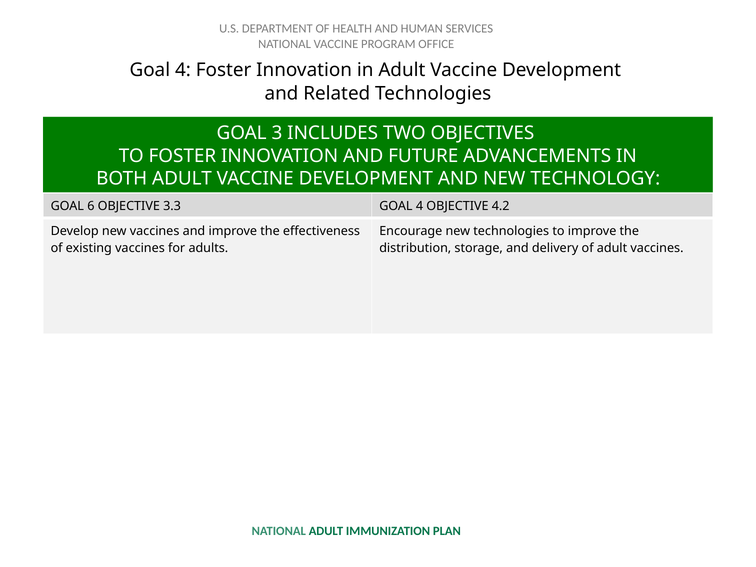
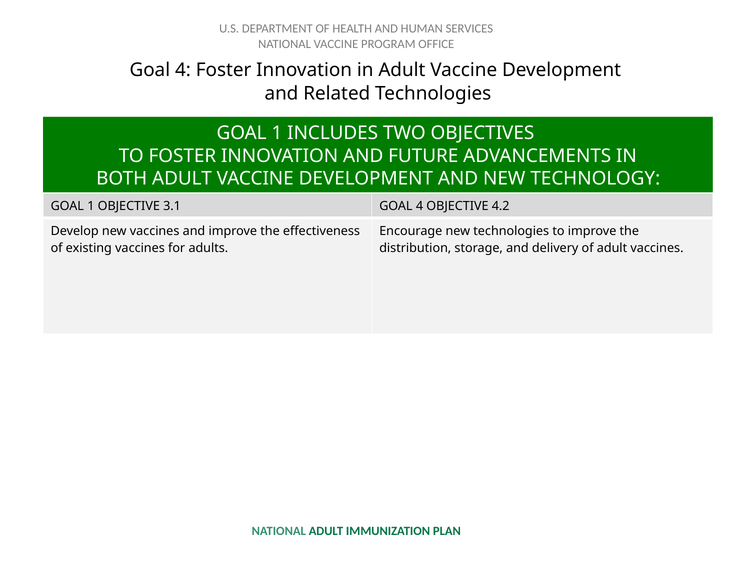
3 at (277, 133): 3 -> 1
6 at (91, 206): 6 -> 1
3.3: 3.3 -> 3.1
